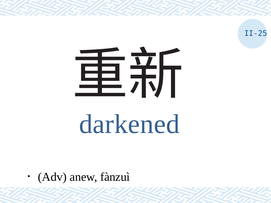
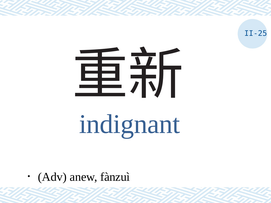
darkened: darkened -> indignant
